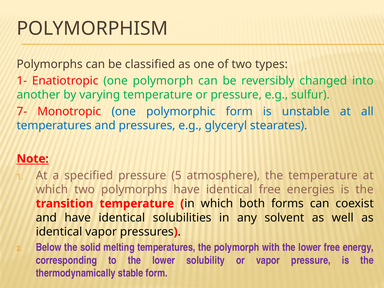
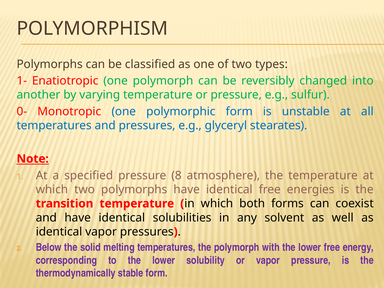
7-: 7- -> 0-
5: 5 -> 8
